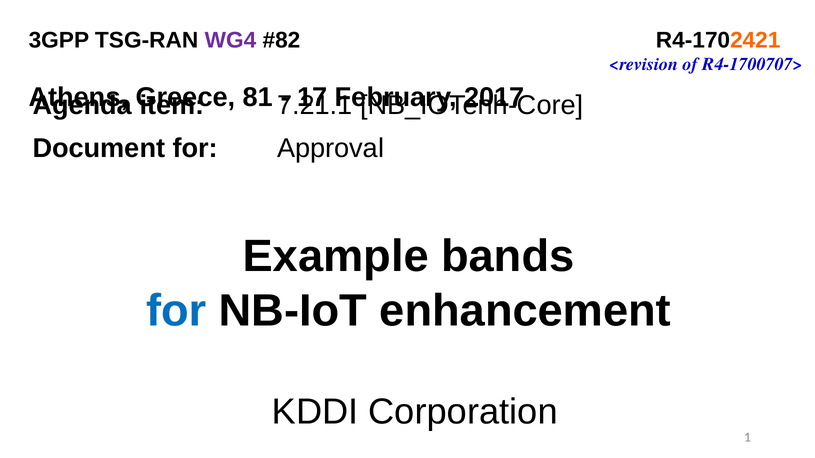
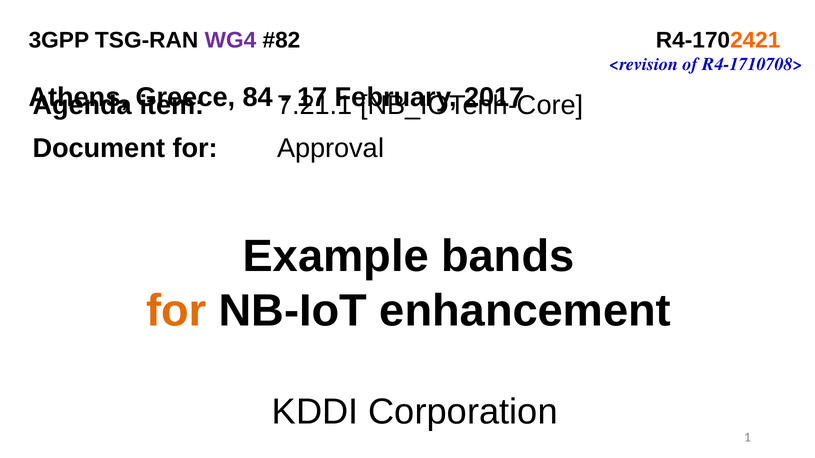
R4-1700707>: R4-1700707> -> R4-1710708>
81: 81 -> 84
for at (176, 311) colour: blue -> orange
